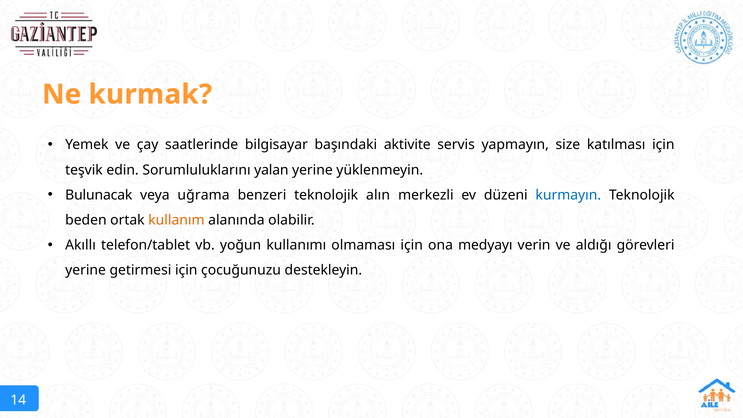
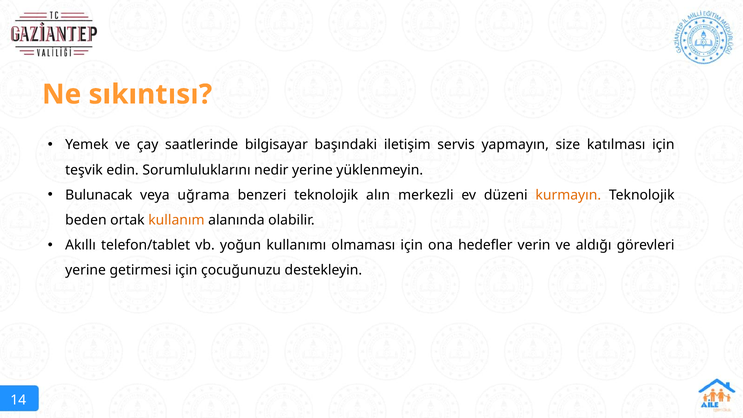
kurmak: kurmak -> sıkıntısı
aktivite: aktivite -> iletişim
yalan: yalan -> nedir
kurmayın colour: blue -> orange
medyayı: medyayı -> hedefler
